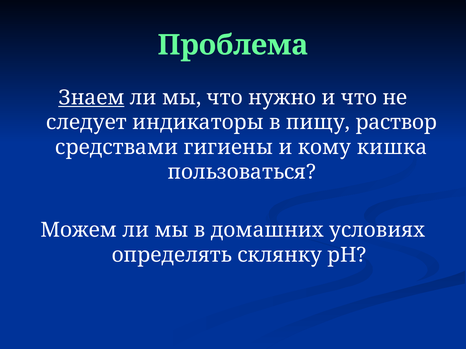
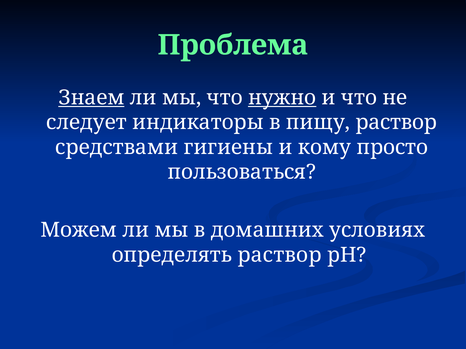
нужно underline: none -> present
кишка: кишка -> просто
определять склянку: склянку -> раствор
